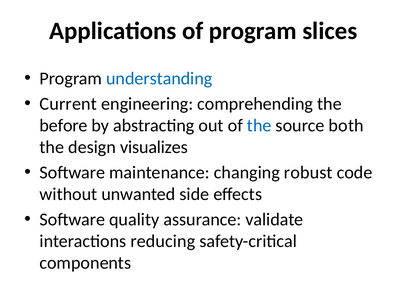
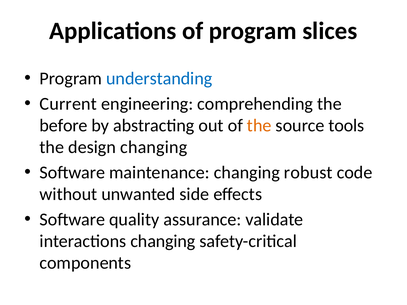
the at (259, 126) colour: blue -> orange
both: both -> tools
design visualizes: visualizes -> changing
interactions reducing: reducing -> changing
